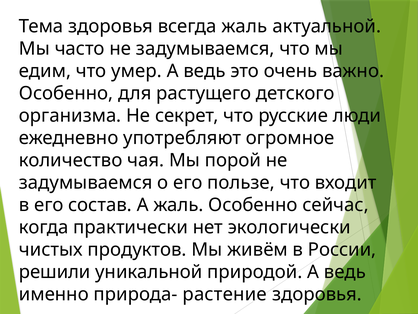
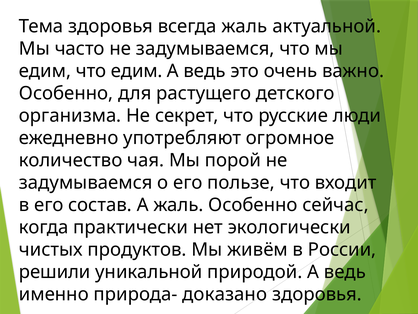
что умер: умер -> едим
растение: растение -> доказано
